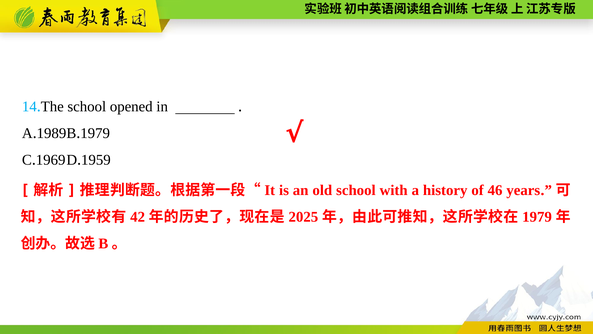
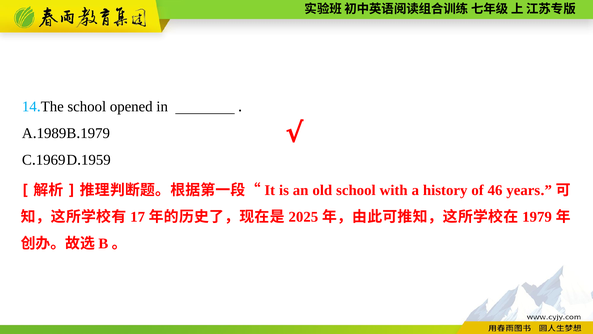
42: 42 -> 17
